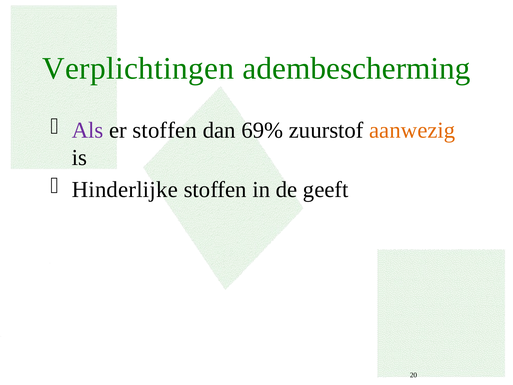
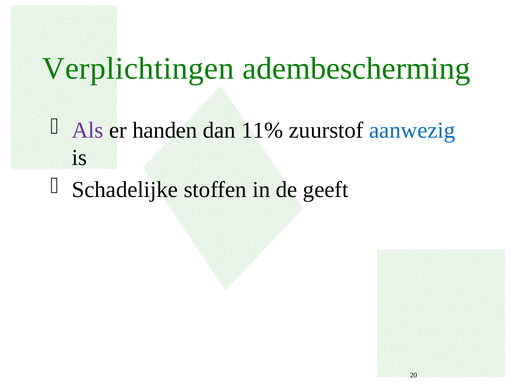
er stoffen: stoffen -> handen
69%: 69% -> 11%
aanwezig colour: orange -> blue
Hinderlijke: Hinderlijke -> Schadelijke
